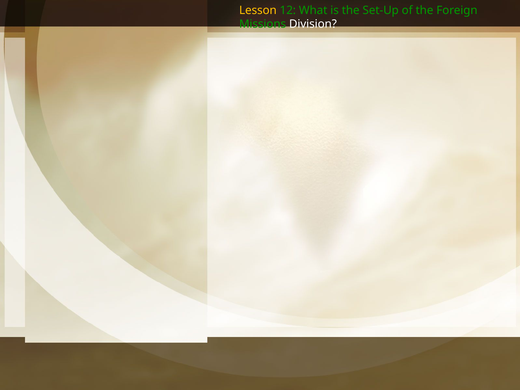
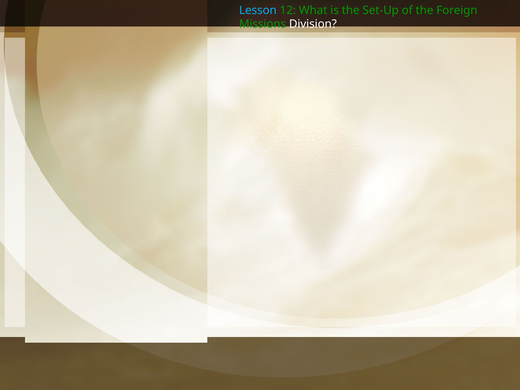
Lesson colour: yellow -> light blue
